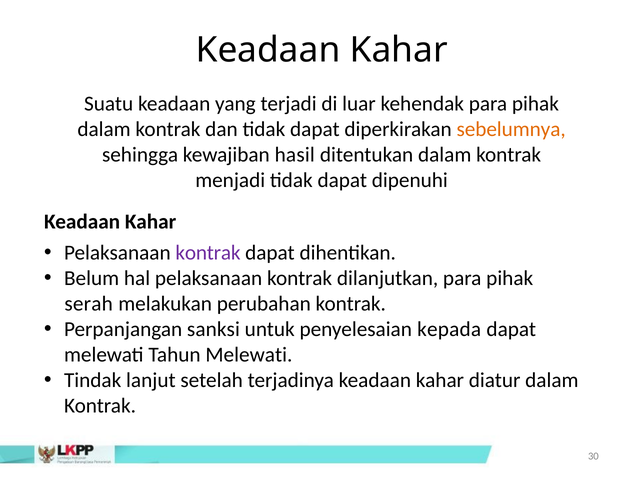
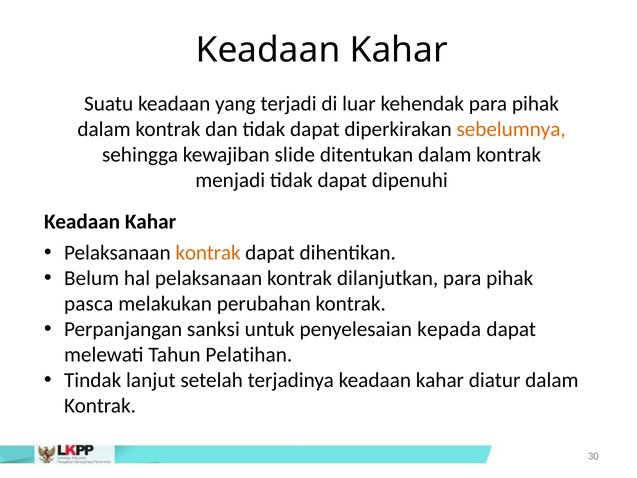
hasil: hasil -> slide
kontrak at (208, 253) colour: purple -> orange
serah: serah -> pasca
Tahun Melewati: Melewati -> Pelatihan
